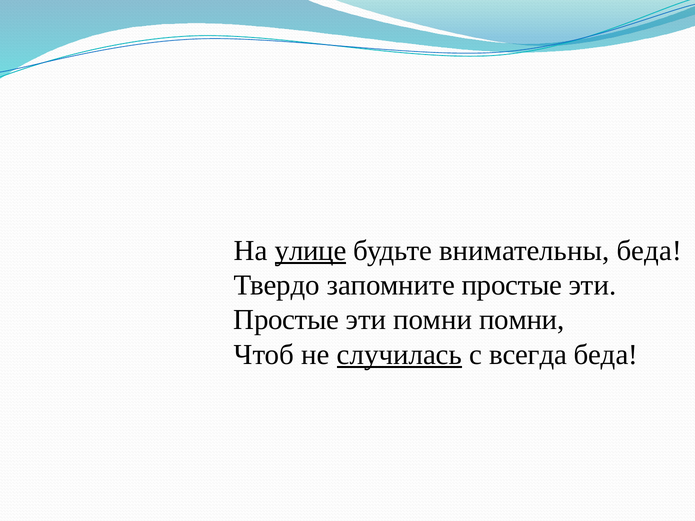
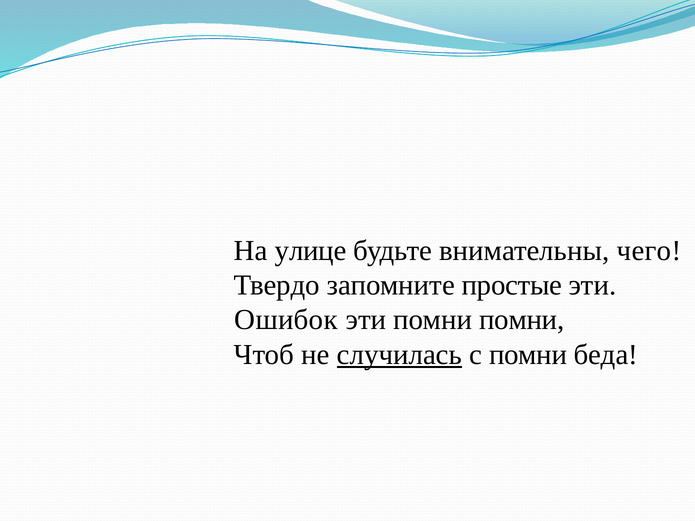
улице underline: present -> none
внимательны беда: беда -> чего
Простые at (286, 320): Простые -> Ошибок
с всегда: всегда -> помни
